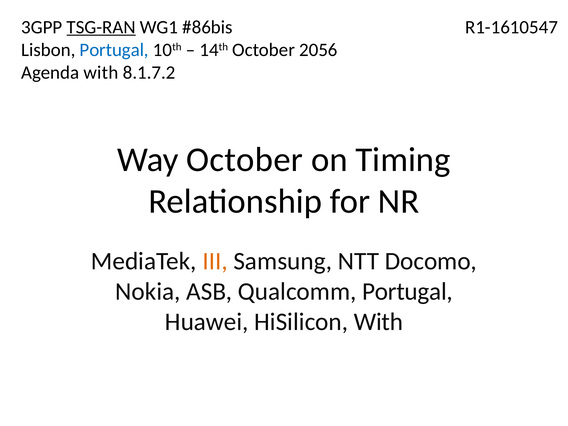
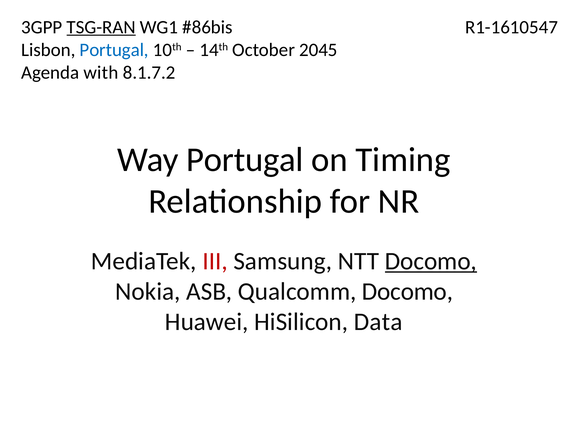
2056: 2056 -> 2045
Way October: October -> Portugal
III colour: orange -> red
Docomo at (431, 261) underline: none -> present
Qualcomm Portugal: Portugal -> Docomo
HiSilicon With: With -> Data
